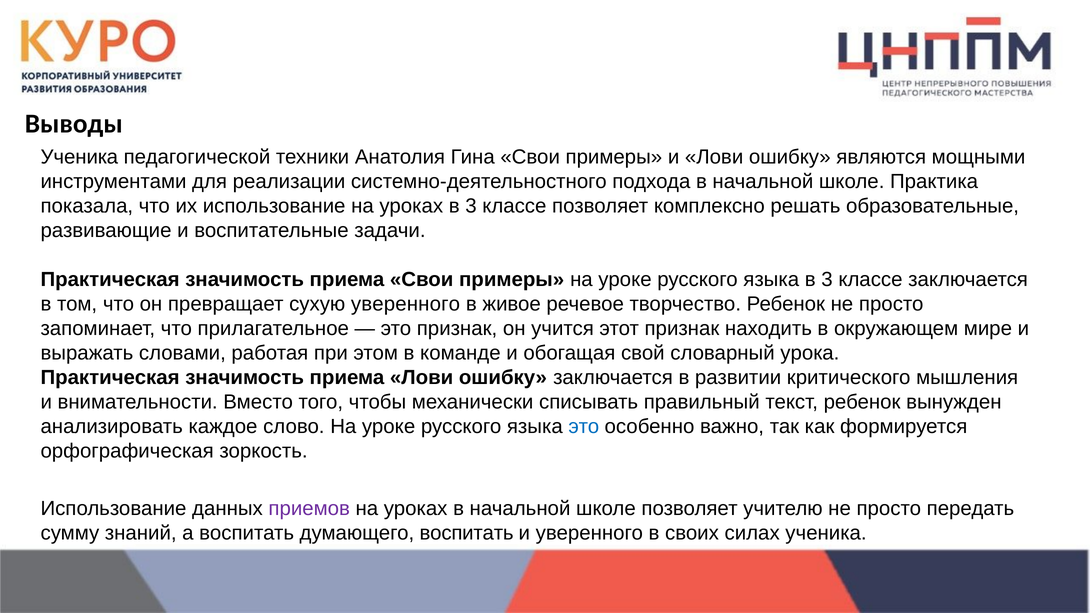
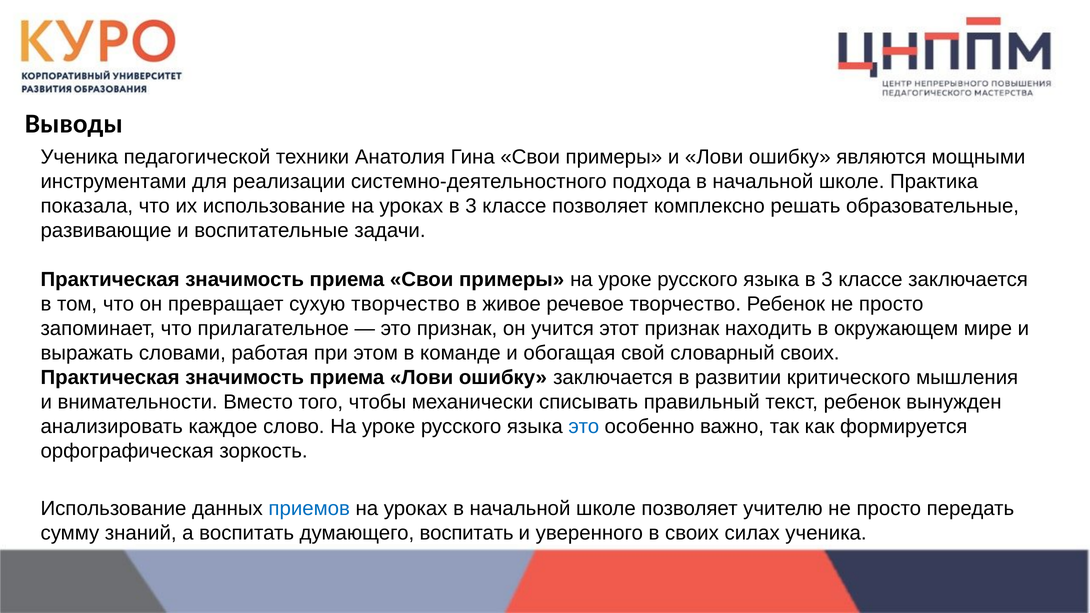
сухую уверенного: уверенного -> творчество
словарный урока: урока -> своих
приемов colour: purple -> blue
